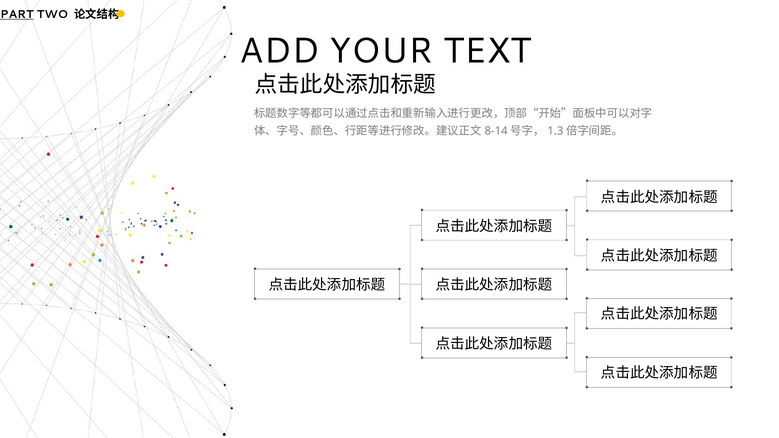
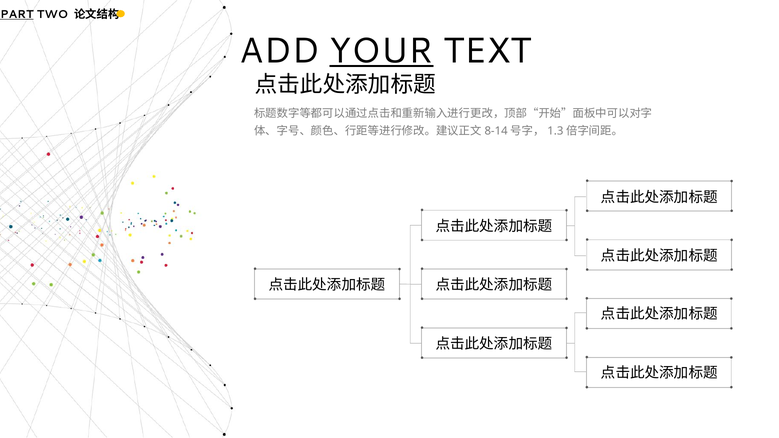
YOUR underline: none -> present
